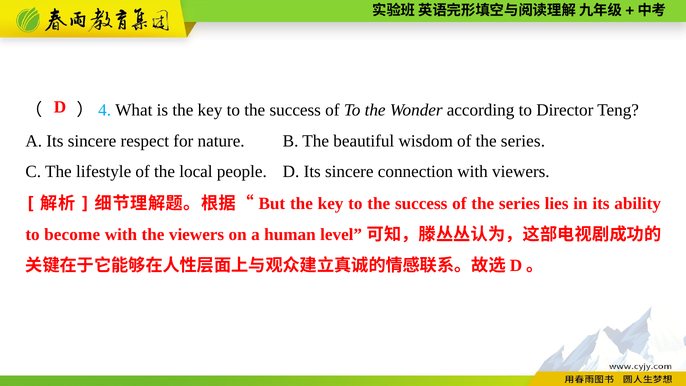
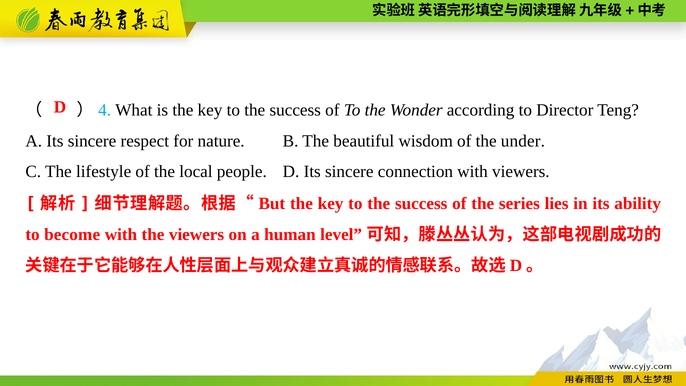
wisdom of the series: series -> under
